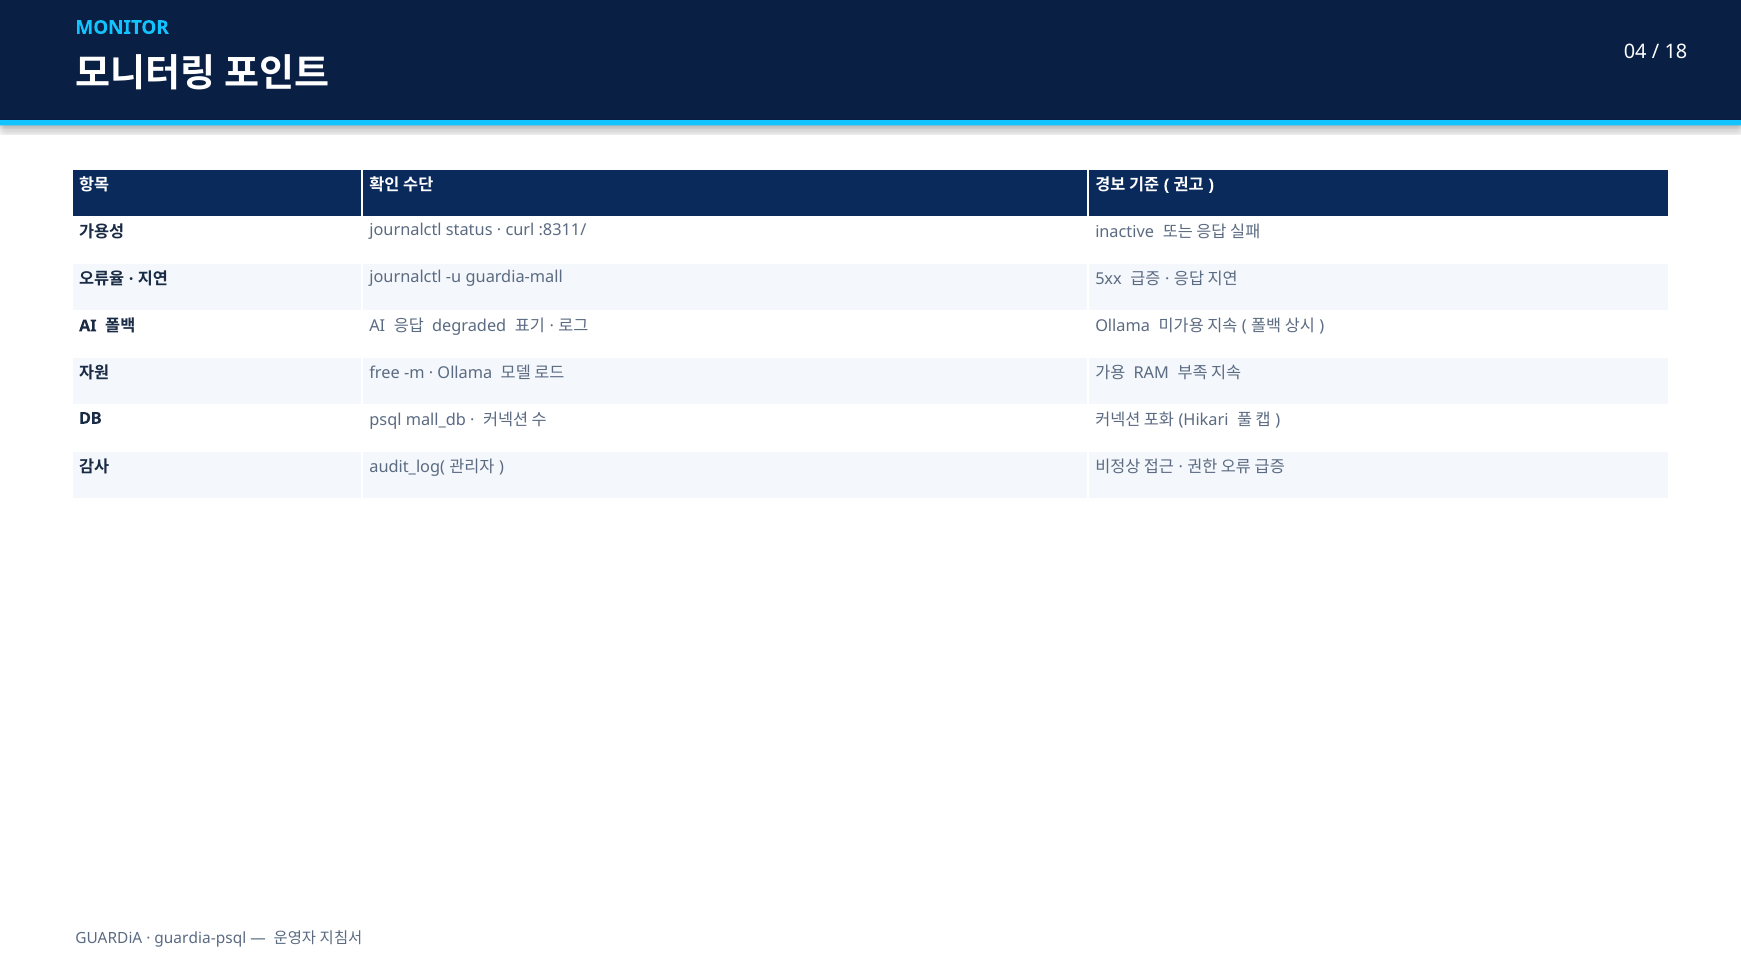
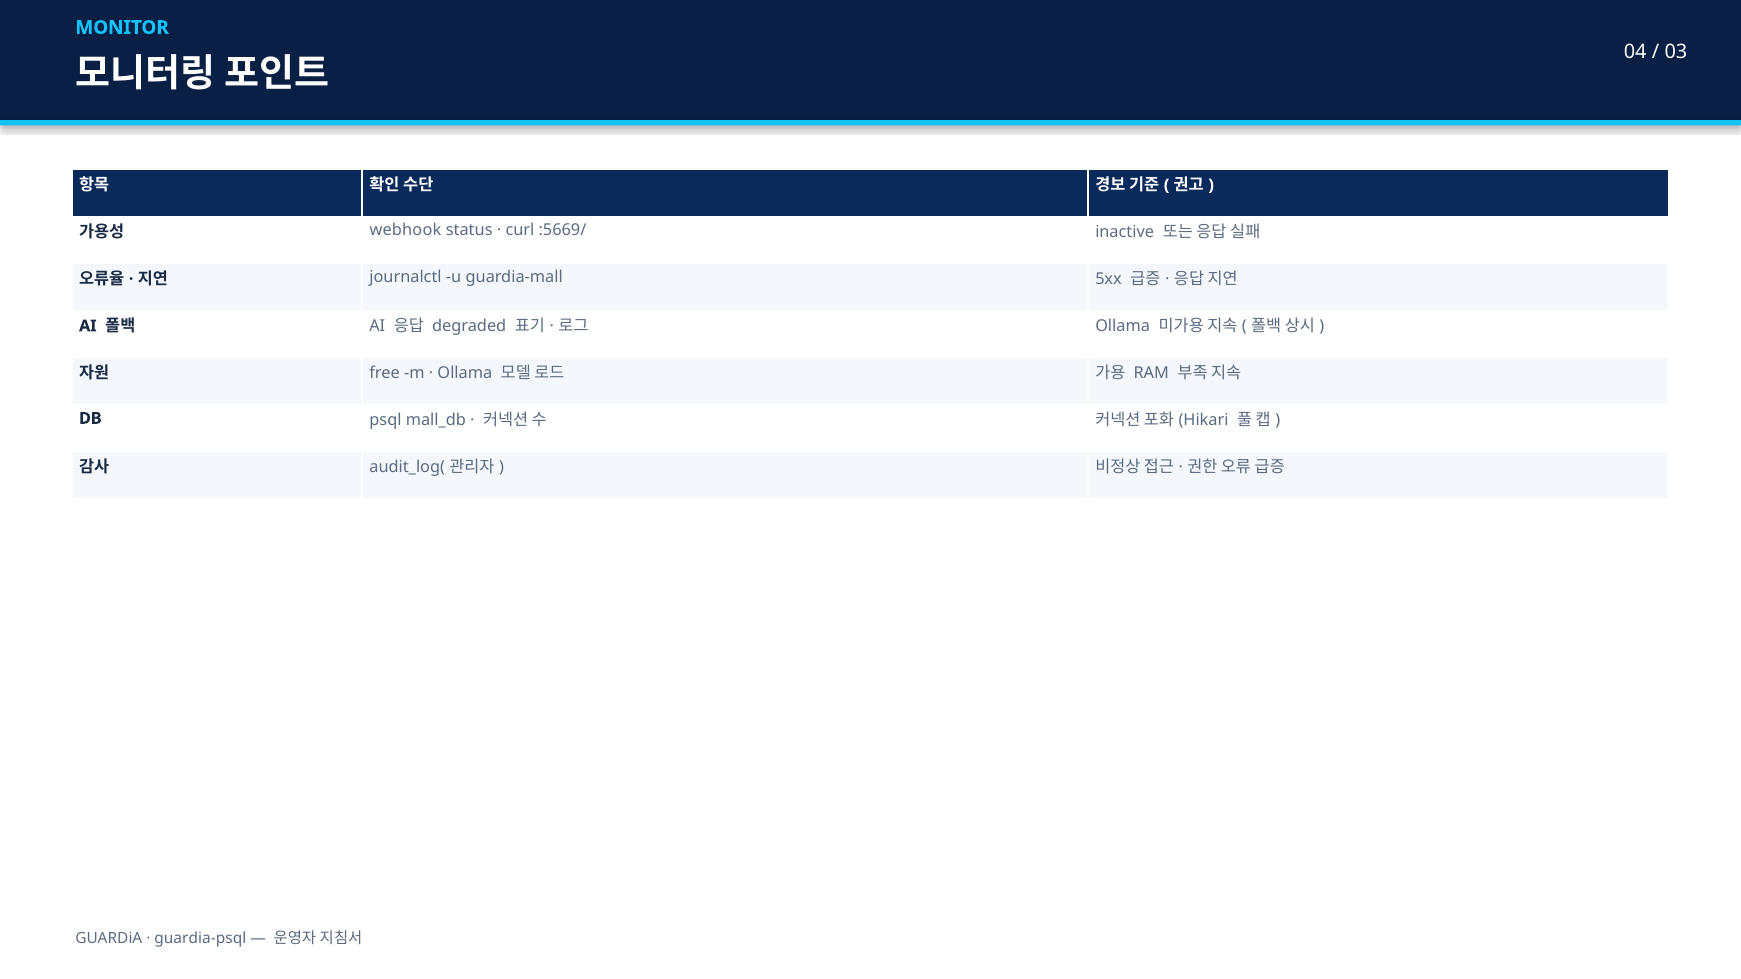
18: 18 -> 03
journalctl at (406, 231): journalctl -> webhook
:8311/: :8311/ -> :5669/
